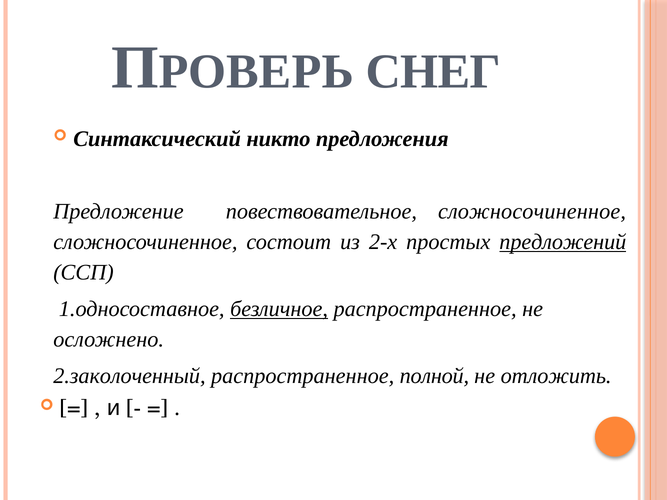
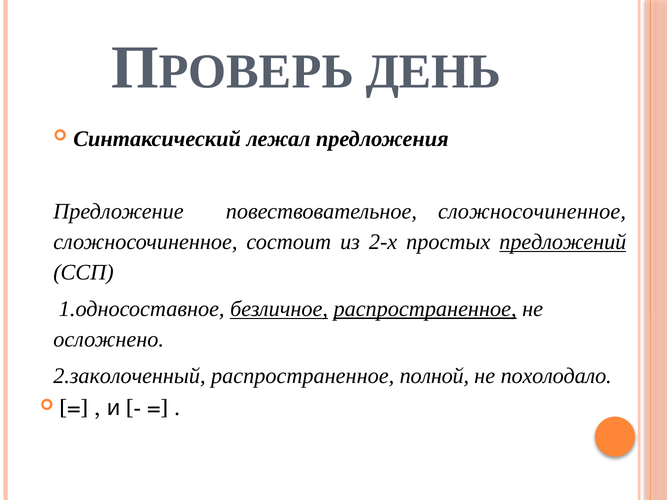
СНЕГ: СНЕГ -> ДЕНЬ
никто: никто -> лежал
распространенное at (425, 309) underline: none -> present
отложить: отложить -> похолодало
